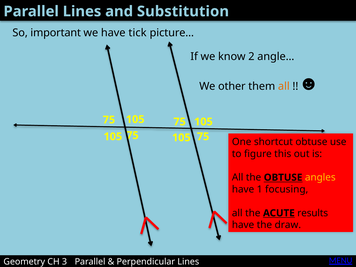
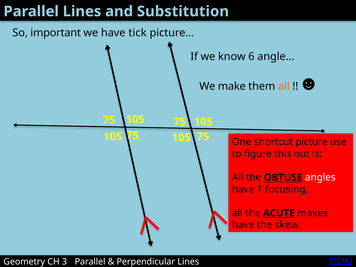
2: 2 -> 6
other: other -> make
shortcut obtuse: obtuse -> picture
angles colour: yellow -> white
results: results -> makes
draw: draw -> skew
